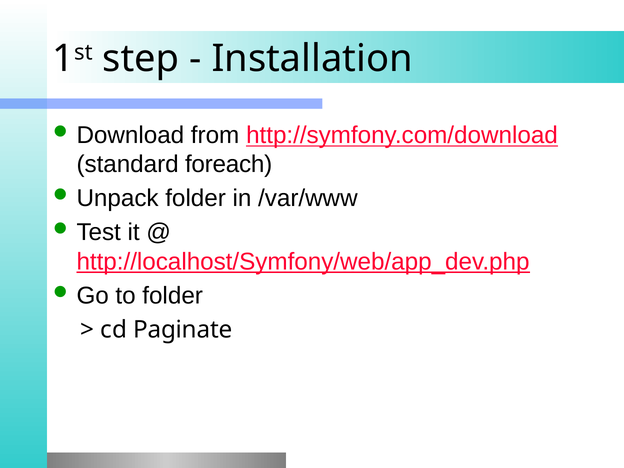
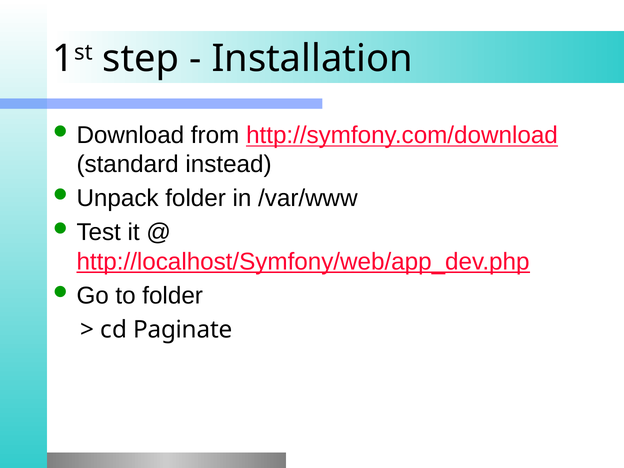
foreach: foreach -> instead
